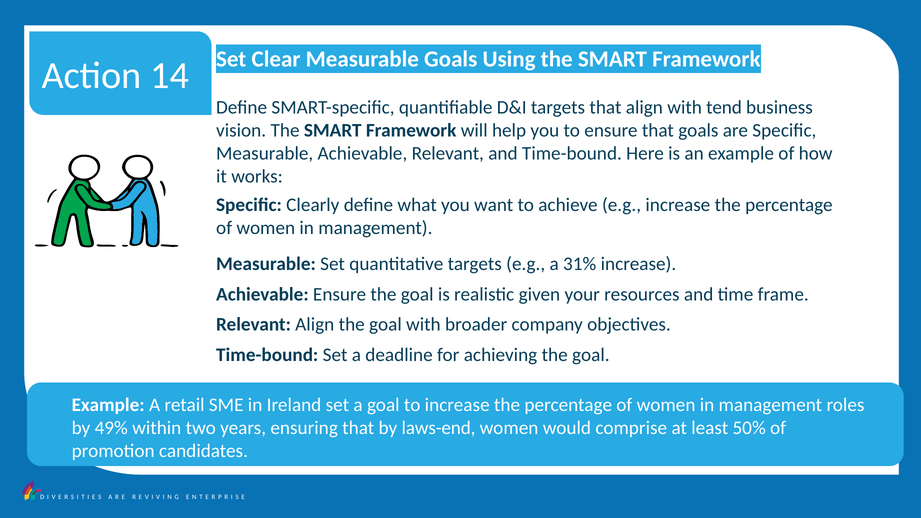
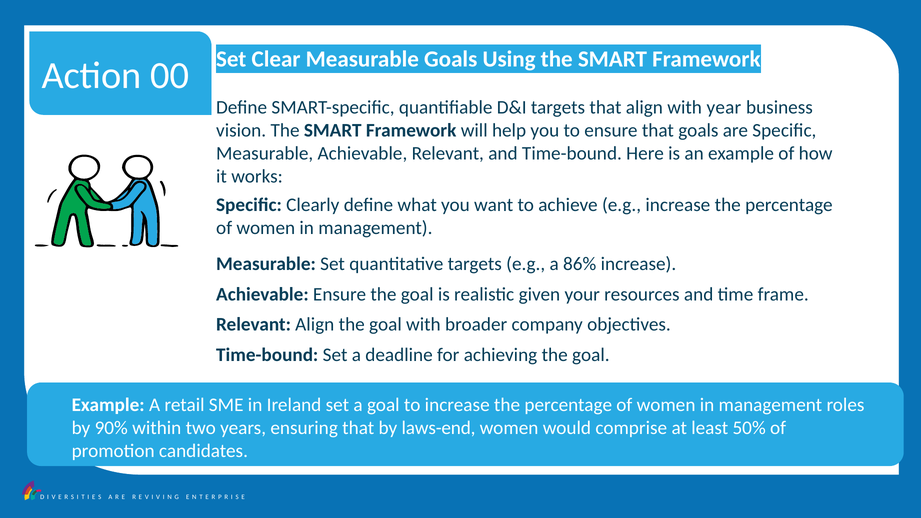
14: 14 -> 00
tend: tend -> year
31%: 31% -> 86%
49%: 49% -> 90%
